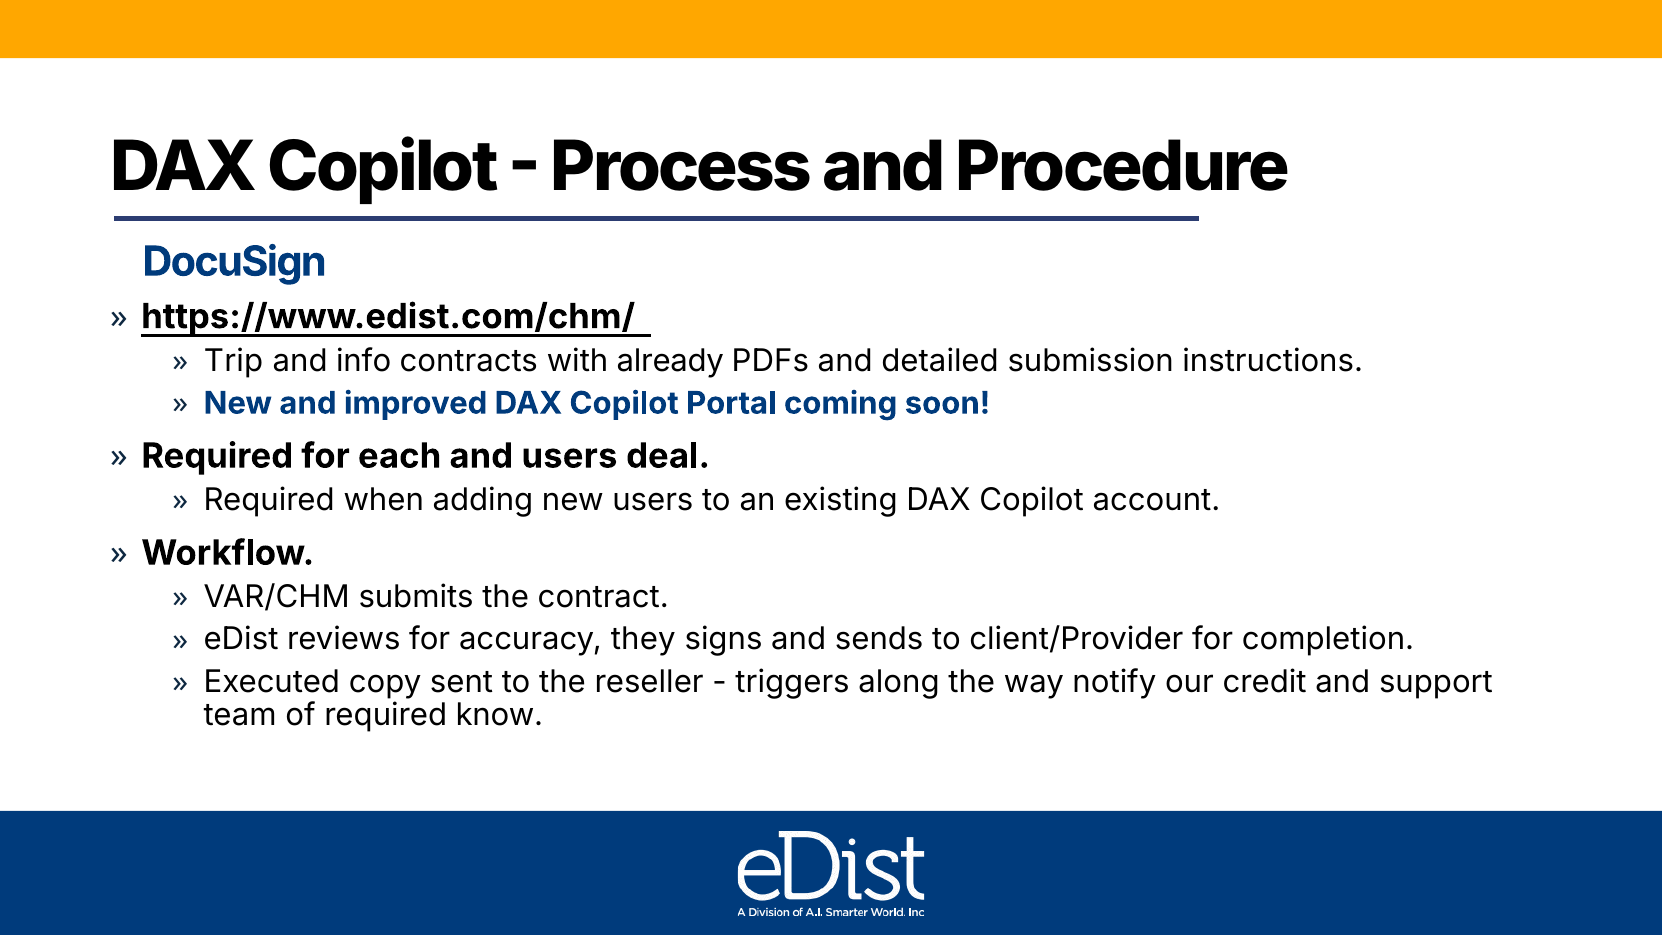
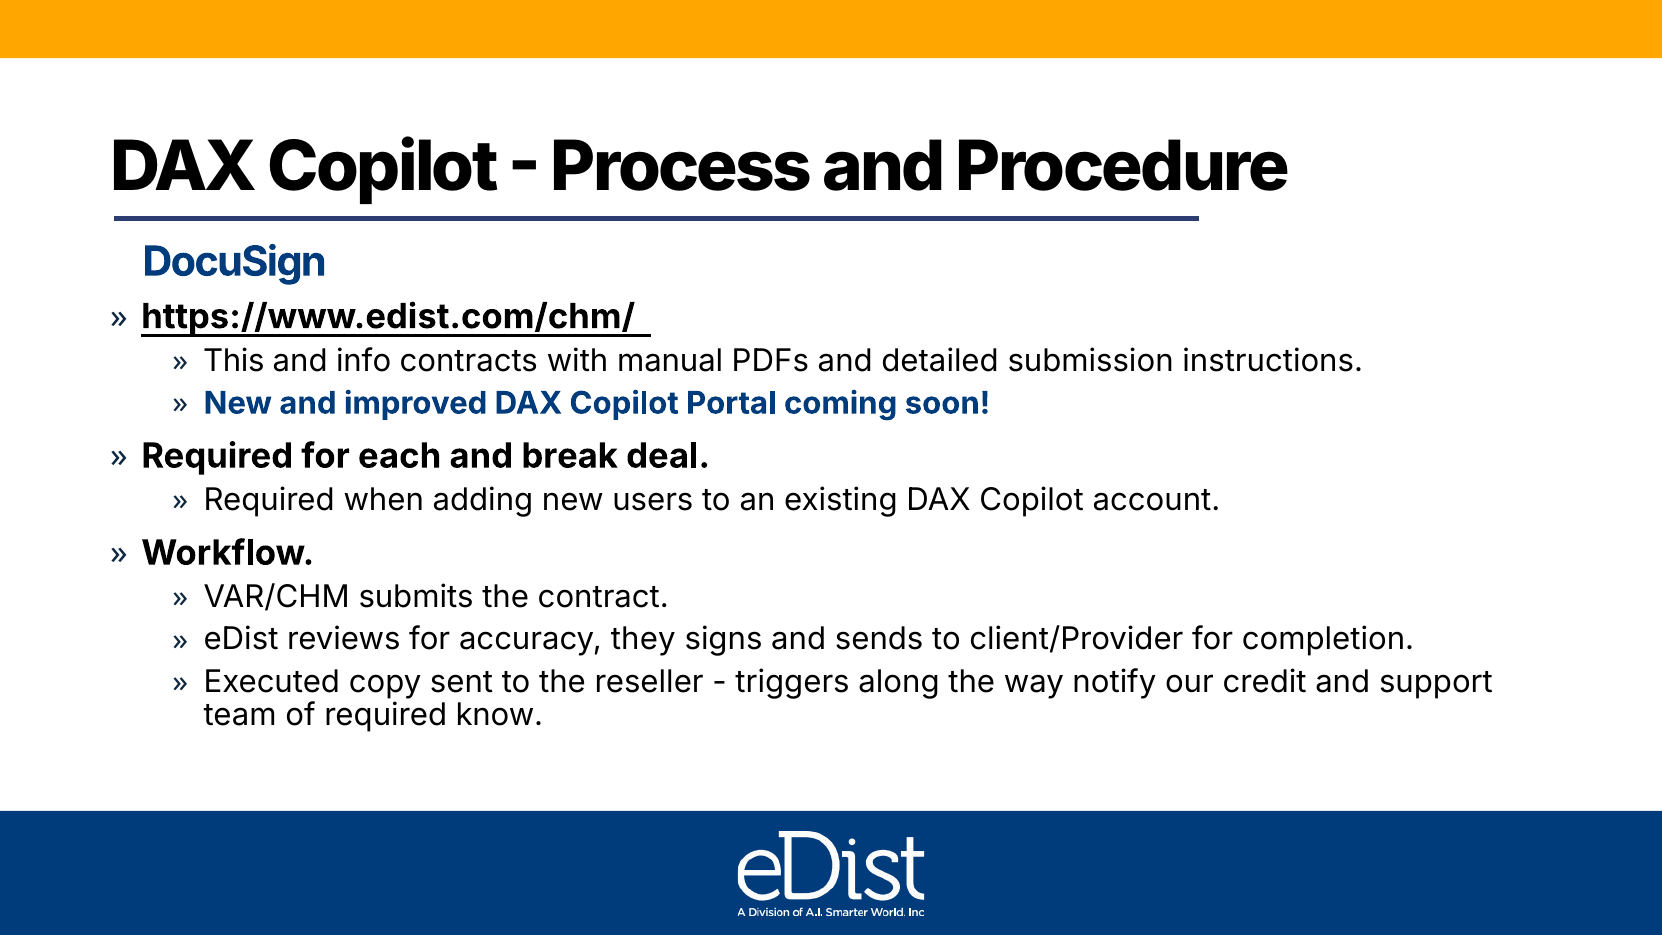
Trip: Trip -> This
already: already -> manual
and users: users -> break
